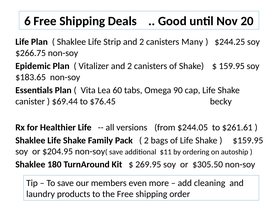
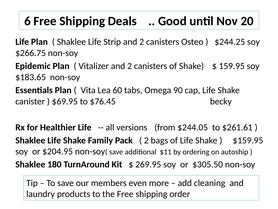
Many: Many -> Osteo
$69.44: $69.44 -> $69.95
